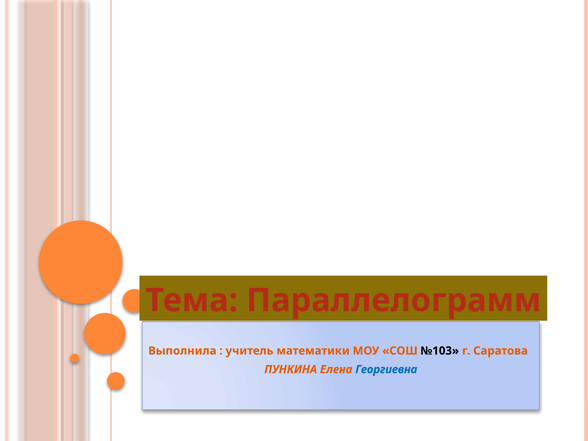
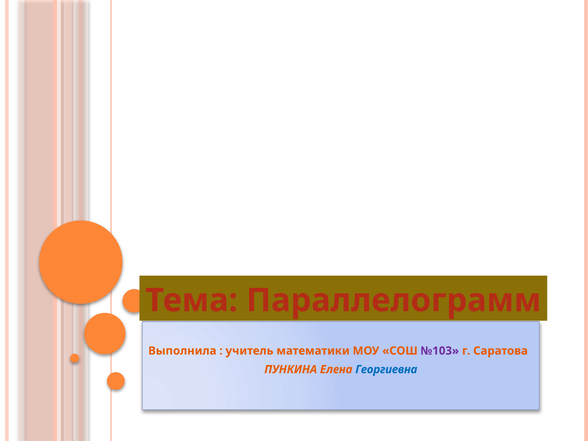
№103 colour: black -> purple
